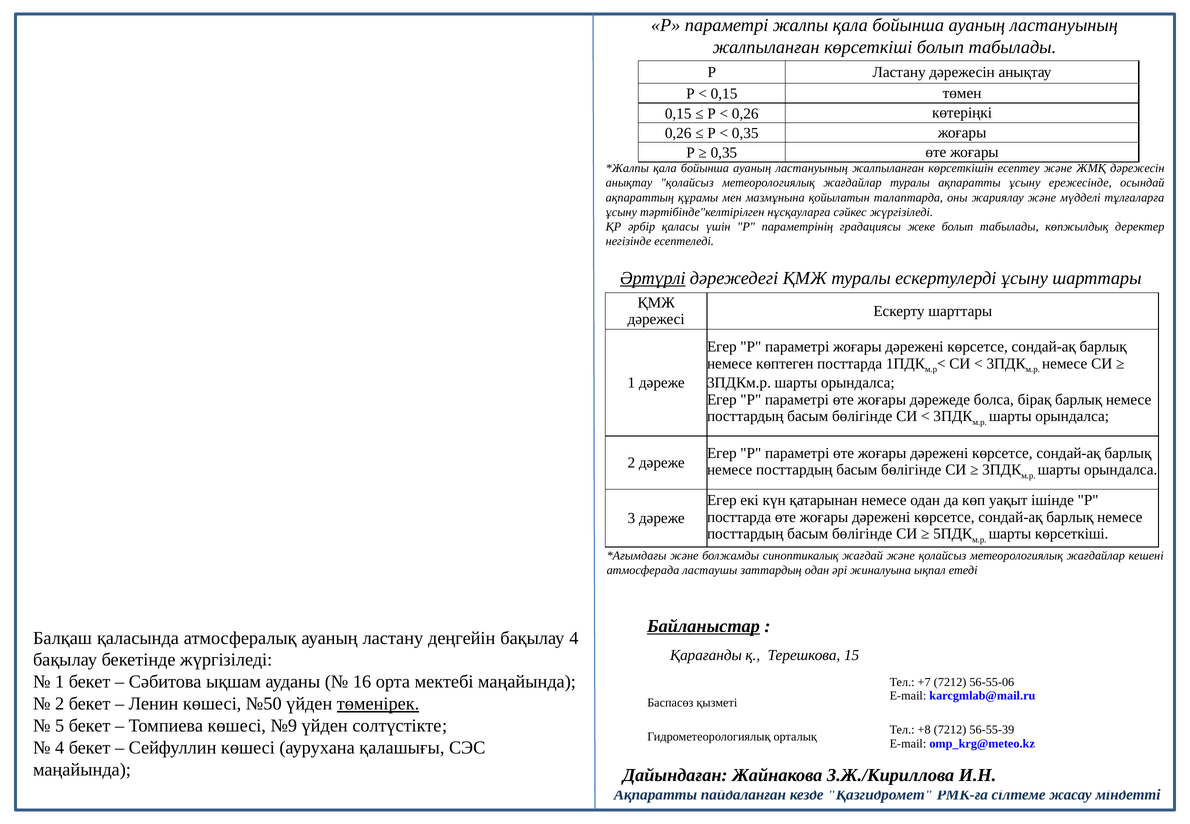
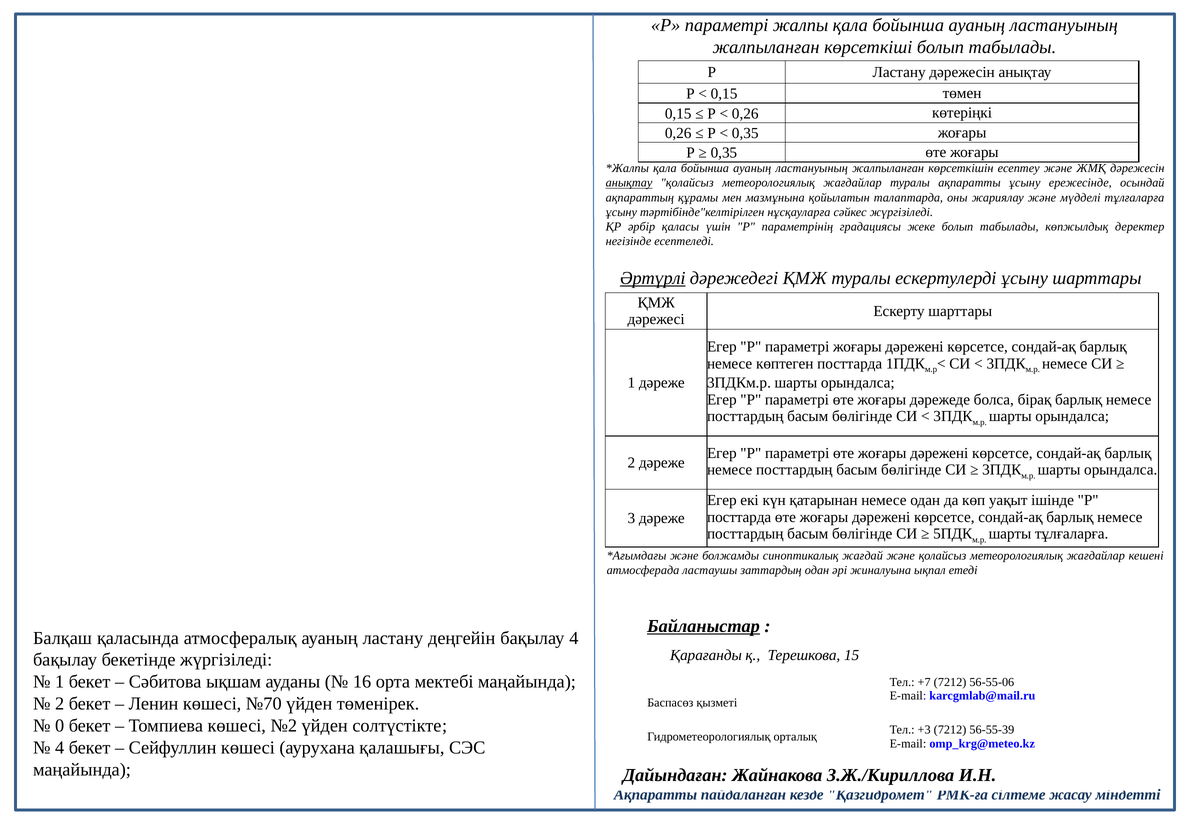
анықтау at (629, 183) underline: none -> present
шарты көрсеткіші: көрсеткіші -> тұлғаларға
№50: №50 -> №70
төменірек underline: present -> none
5: 5 -> 0
№9: №9 -> №2
+8: +8 -> +3
